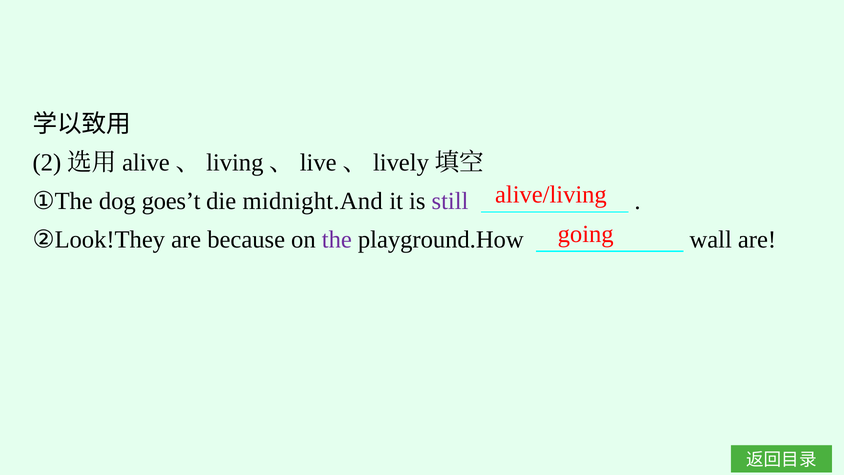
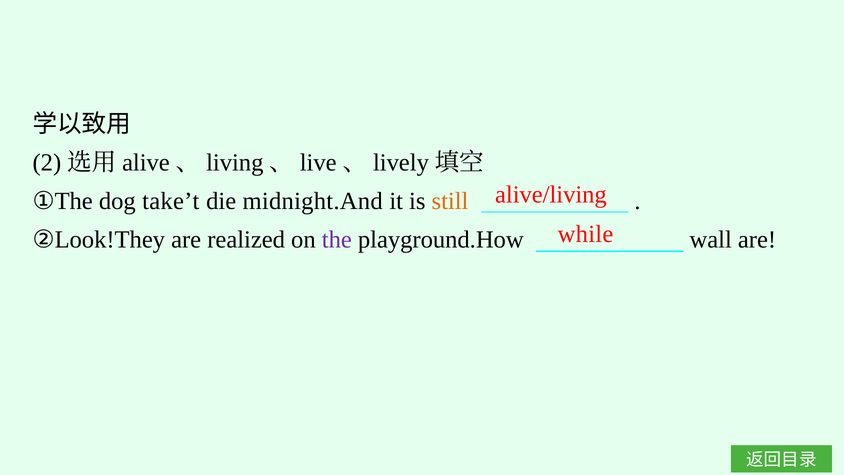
goes’t: goes’t -> take’t
still colour: purple -> orange
going: going -> while
because: because -> realized
